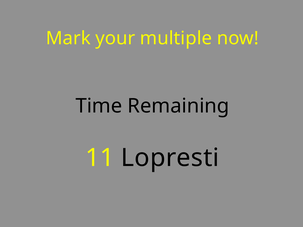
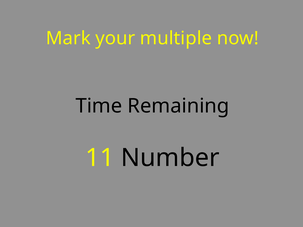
Lopresti: Lopresti -> Number
